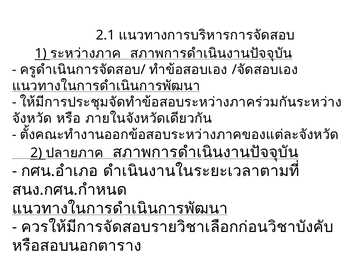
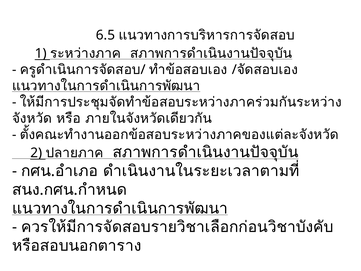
2.1: 2.1 -> 6.5
